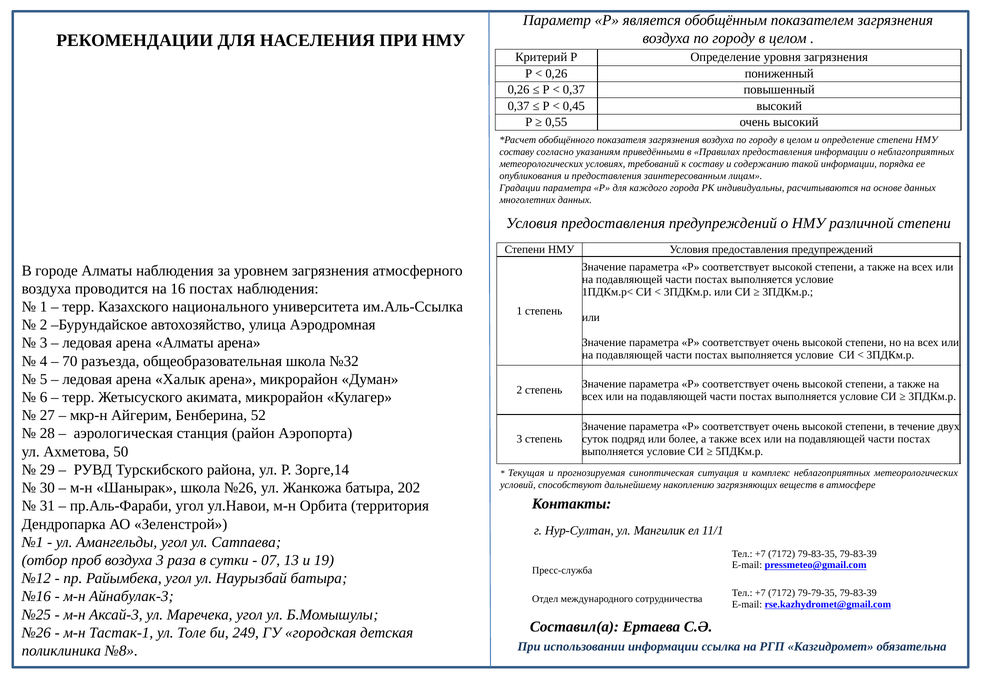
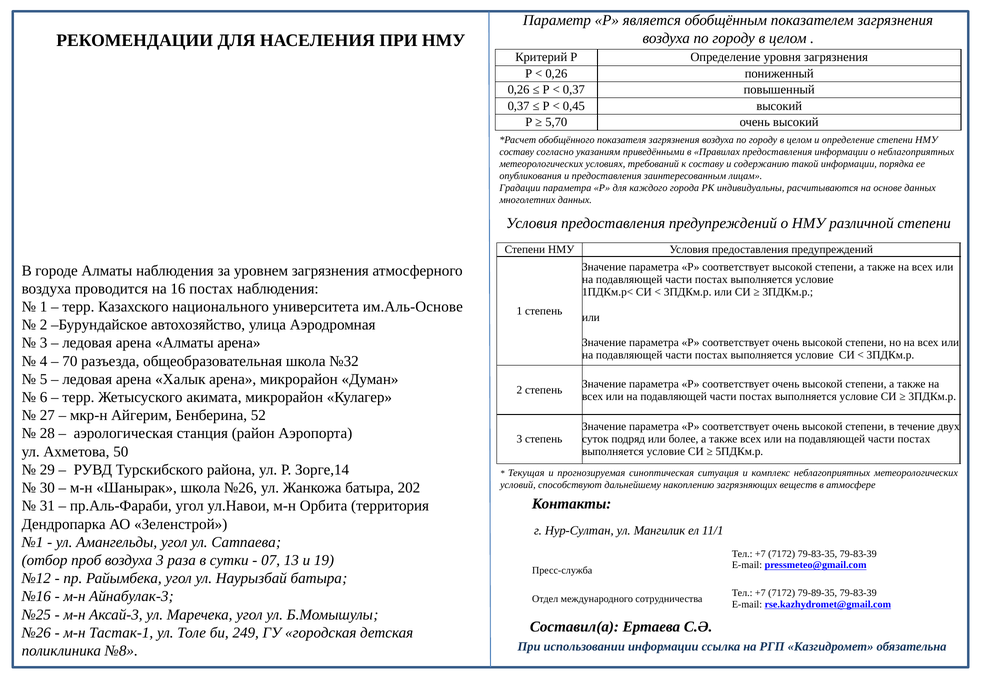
0,55: 0,55 -> 5,70
им.Аль-Ссылка: им.Аль-Ссылка -> им.Аль-Основе
79-79-35: 79-79-35 -> 79-89-35
